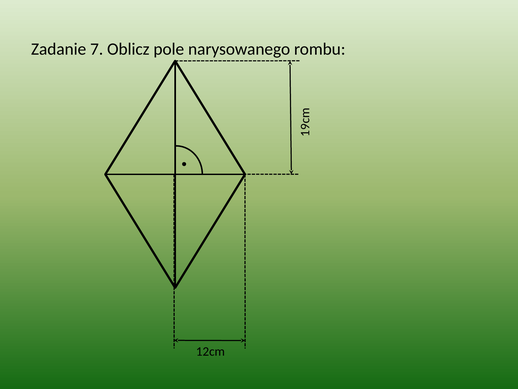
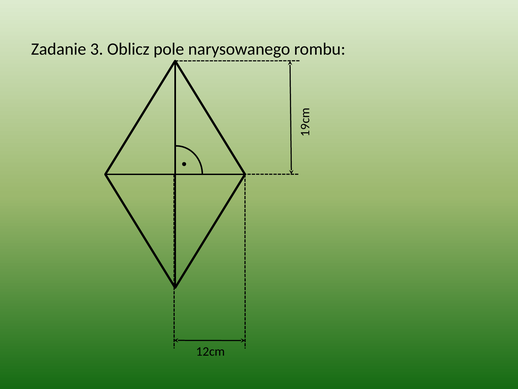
7: 7 -> 3
